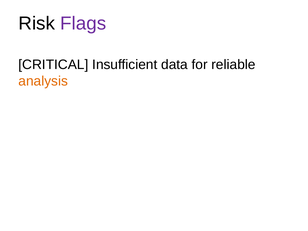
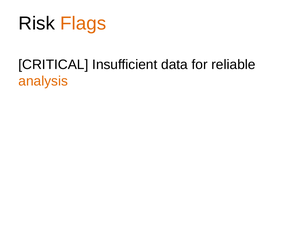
Flags colour: purple -> orange
